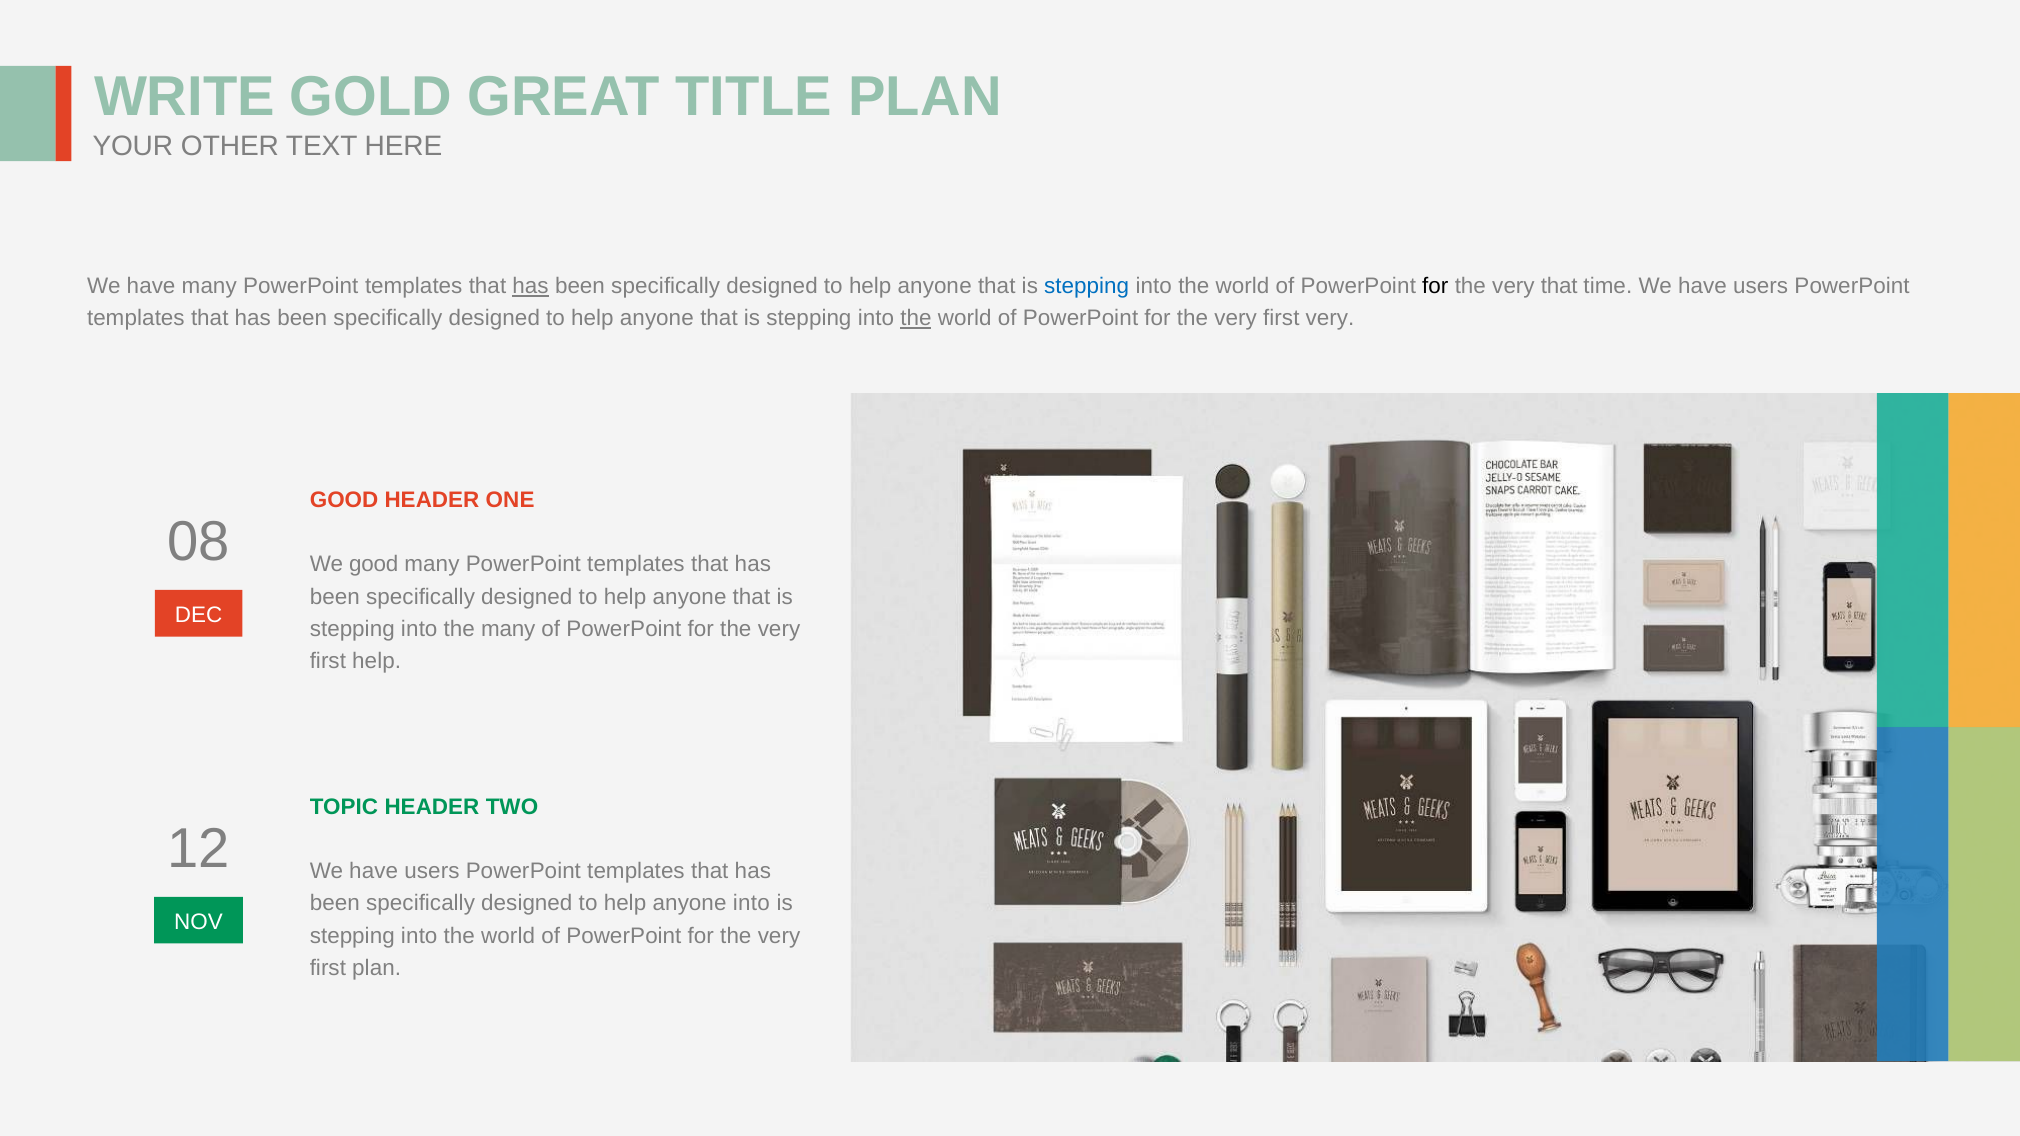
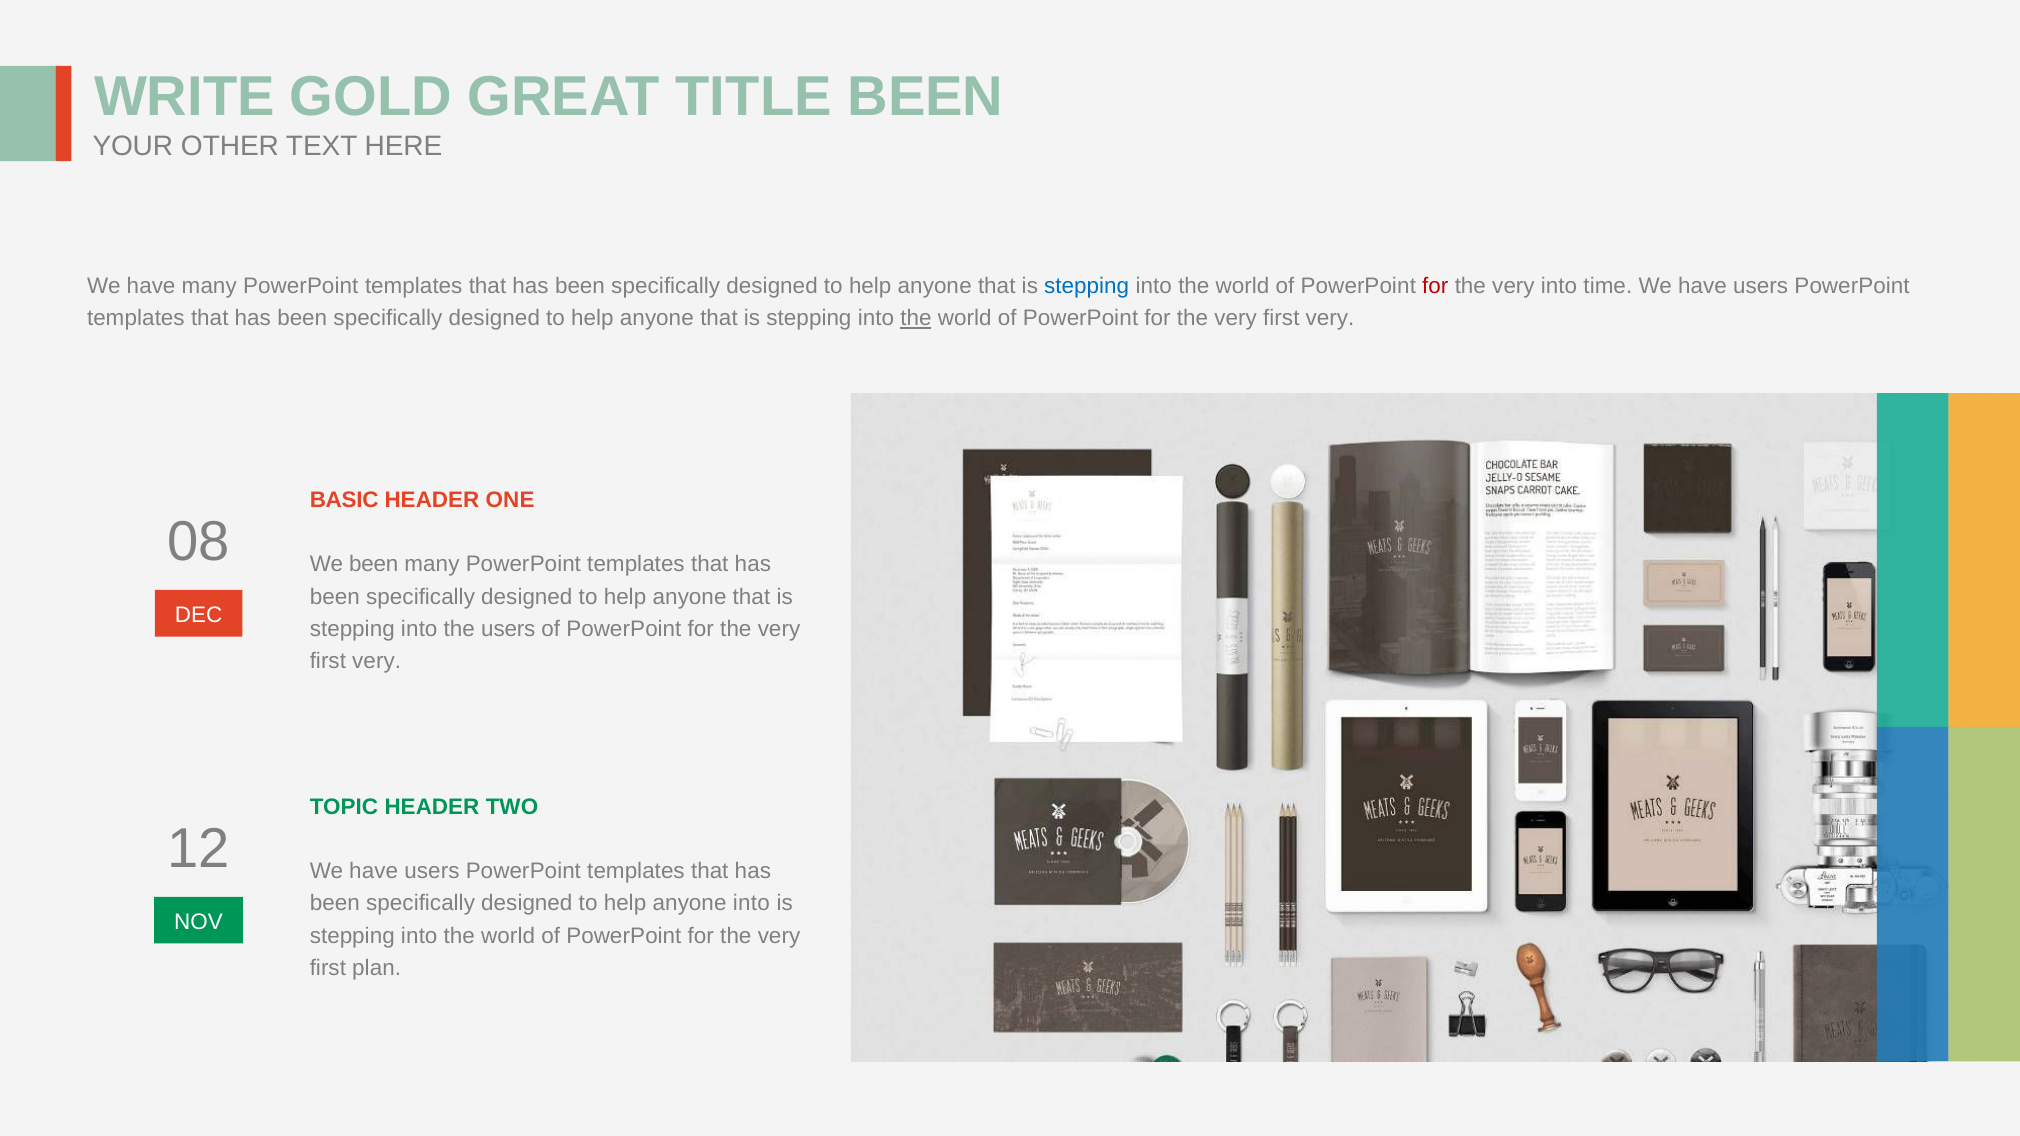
TITLE PLAN: PLAN -> BEEN
has at (531, 286) underline: present -> none
for at (1435, 286) colour: black -> red
very that: that -> into
GOOD at (344, 500): GOOD -> BASIC
We good: good -> been
the many: many -> users
help at (377, 661): help -> very
